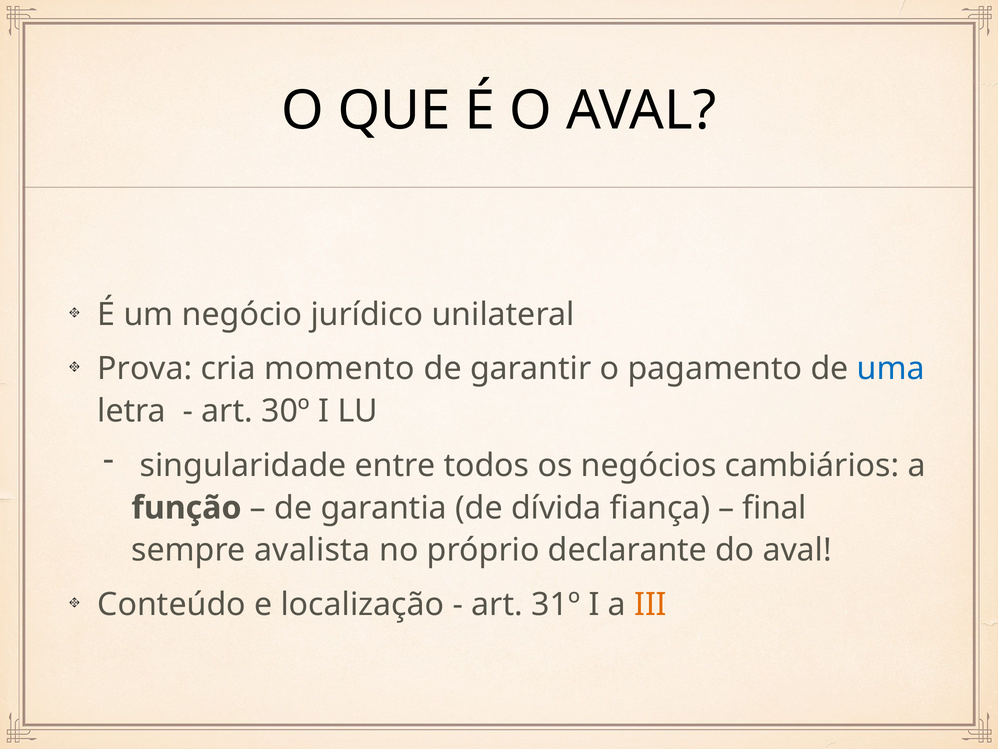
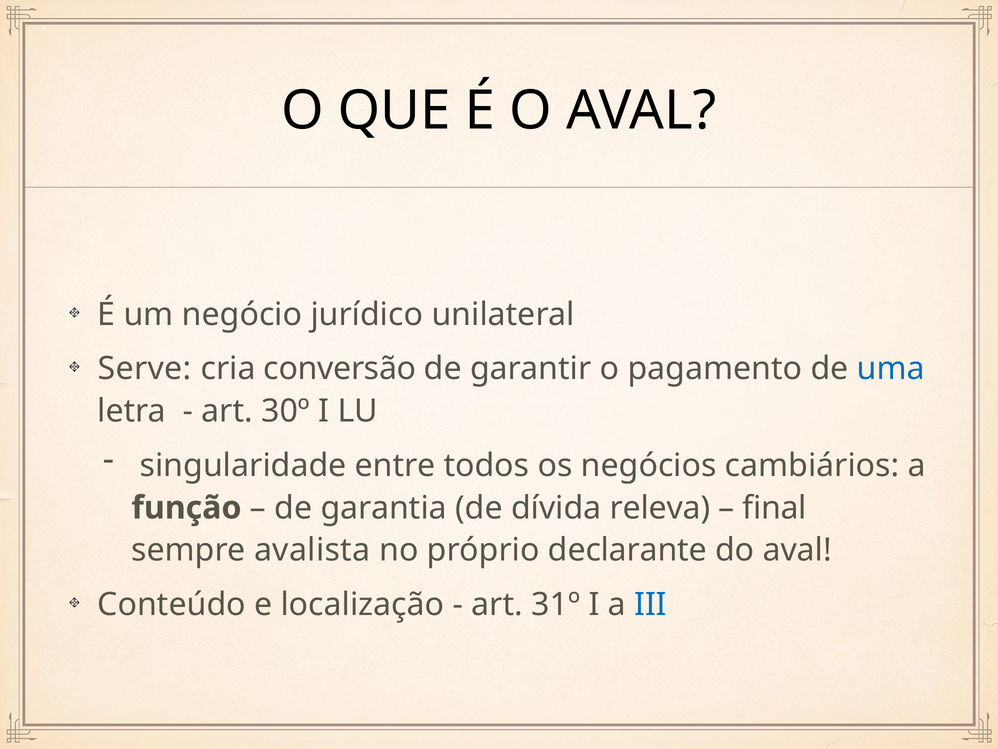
Prova: Prova -> Serve
momento: momento -> conversão
fiança: fiança -> releva
III colour: orange -> blue
